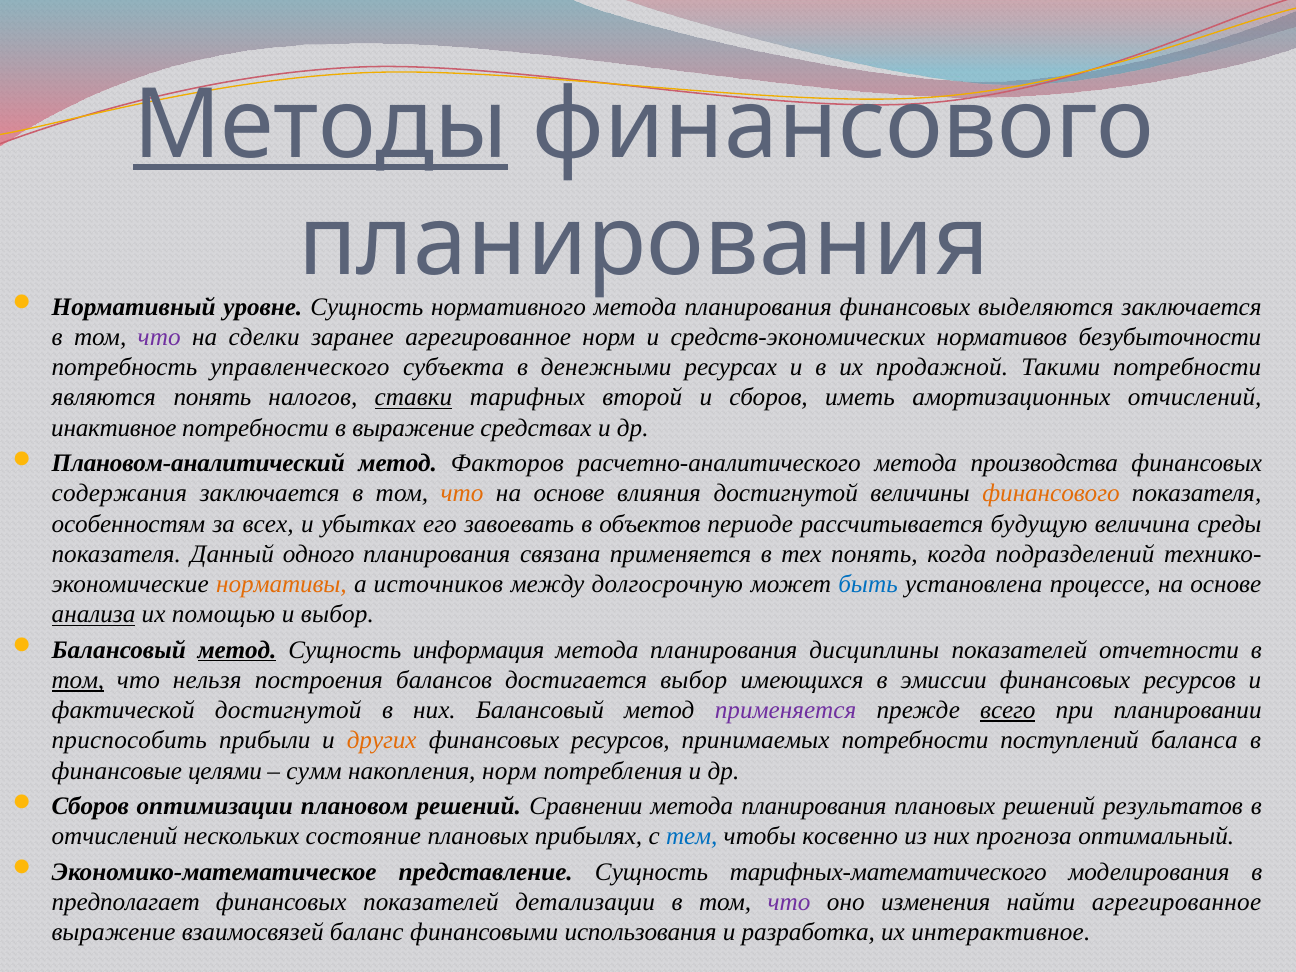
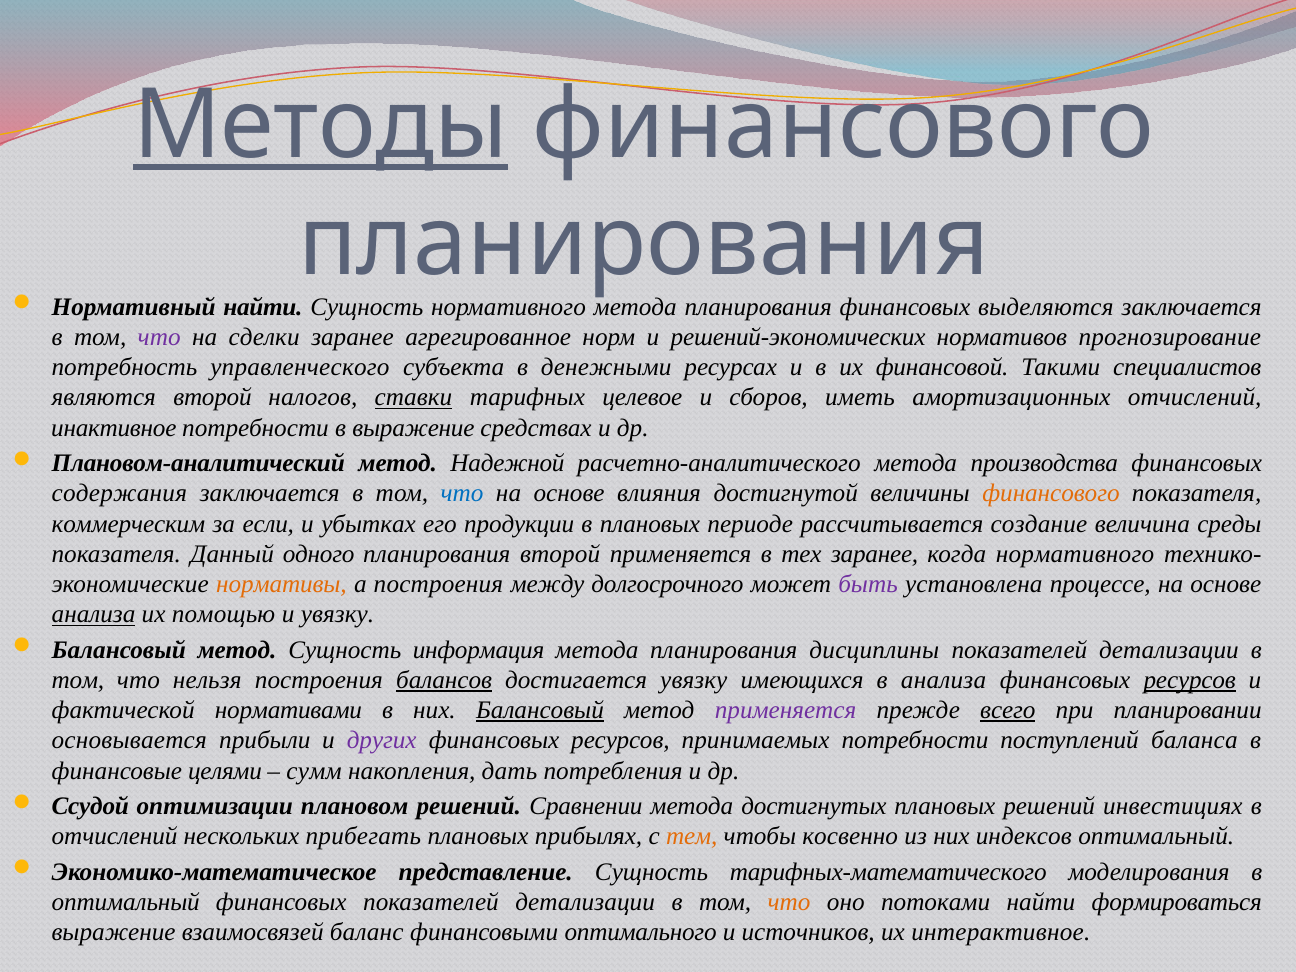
Нормативный уровне: уровне -> найти
средств-экономических: средств-экономических -> решений-экономических
безубыточности: безубыточности -> прогнозирование
продажной: продажной -> финансовой
Такими потребности: потребности -> специалистов
являются понять: понять -> второй
второй: второй -> целевое
Факторов: Факторов -> Надежной
что at (462, 493) colour: orange -> blue
особенностям: особенностям -> коммерческим
всех: всех -> если
завоевать: завоевать -> продукции
в объектов: объектов -> плановых
будущую: будущую -> создание
планирования связана: связана -> второй
тех понять: понять -> заранее
когда подразделений: подразделений -> нормативного
а источников: источников -> построения
долгосрочную: долгосрочную -> долгосрочного
быть colour: blue -> purple
и выбор: выбор -> увязку
метод at (237, 650) underline: present -> none
отчетности at (1169, 650): отчетности -> детализации
том at (78, 680) underline: present -> none
балансов underline: none -> present
достигается выбор: выбор -> увязку
в эмиссии: эмиссии -> анализа
ресурсов at (1190, 680) underline: none -> present
фактической достигнутой: достигнутой -> нормативами
Балансовый at (540, 710) underline: none -> present
приспособить: приспособить -> основывается
других colour: orange -> purple
накопления норм: норм -> дать
Сборов at (90, 806): Сборов -> Ссудой
планирования at (814, 806): планирования -> достигнутых
результатов: результатов -> инвестициях
состояние: состояние -> прибегать
тем colour: blue -> orange
прогноза: прогноза -> индексов
предполагает at (126, 902): предполагает -> оптимальный
что at (789, 902) colour: purple -> orange
изменения: изменения -> потоками
найти агрегированное: агрегированное -> формироваться
использования: использования -> оптимального
разработка: разработка -> источников
